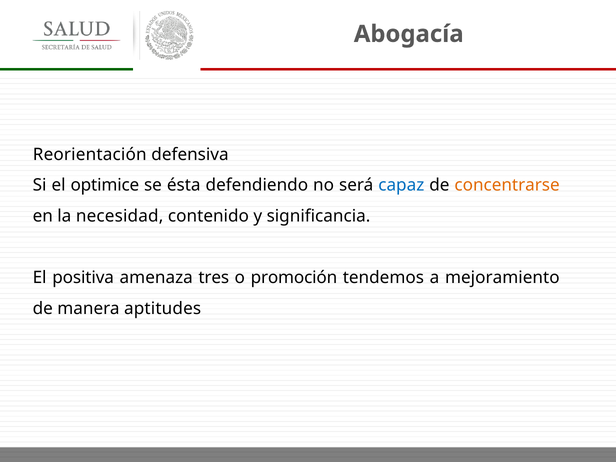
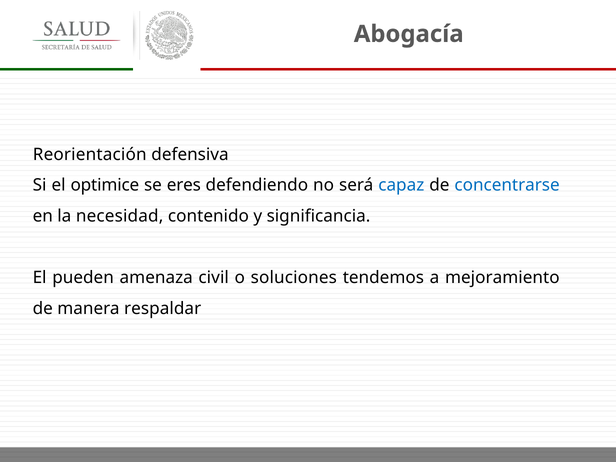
ésta: ésta -> eres
concentrarse colour: orange -> blue
positiva: positiva -> pueden
tres: tres -> civil
promoción: promoción -> soluciones
aptitudes: aptitudes -> respaldar
